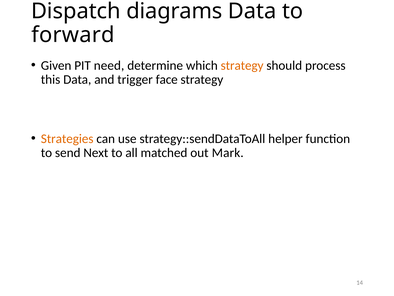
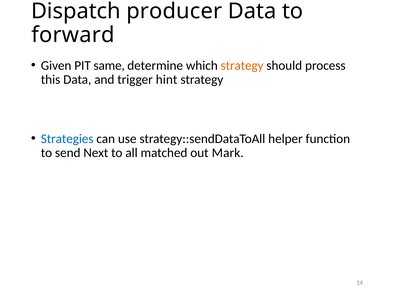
diagrams: diagrams -> producer
need: need -> same
face: face -> hint
Strategies colour: orange -> blue
